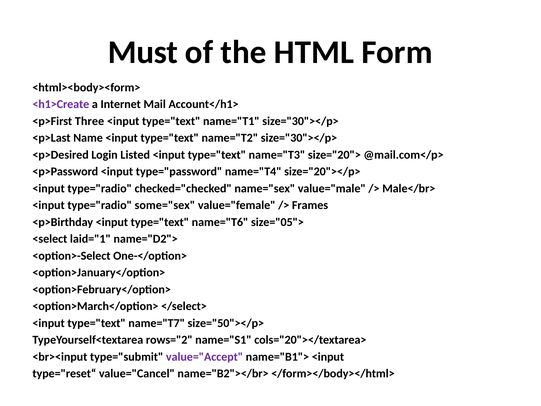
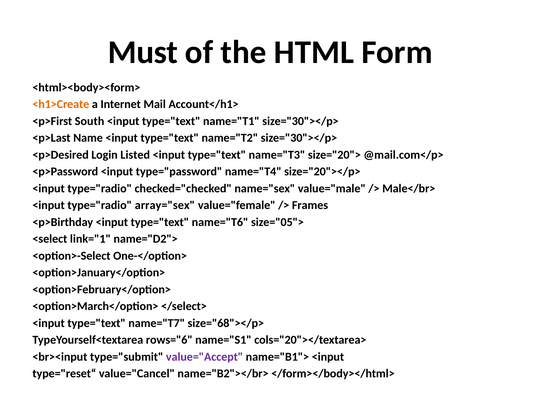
<h1>Create colour: purple -> orange
Three: Three -> South
some="sex: some="sex -> array="sex
laid="1: laid="1 -> link="1
size="50"></p>: size="50"></p> -> size="68"></p>
rows="2: rows="2 -> rows="6
